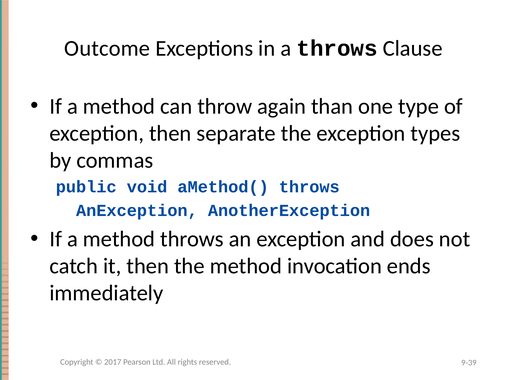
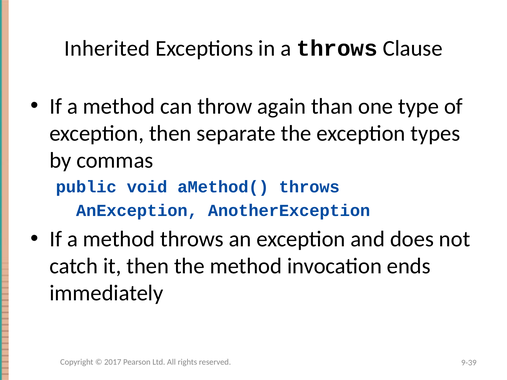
Outcome: Outcome -> Inherited
